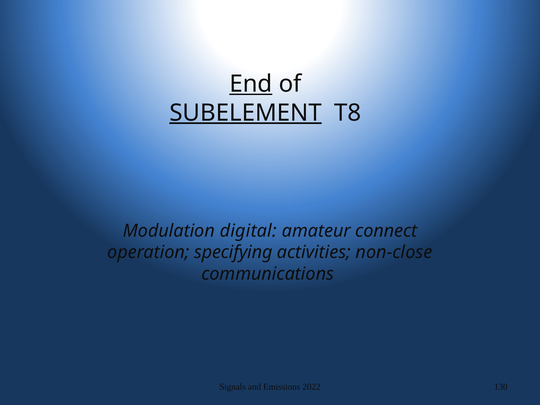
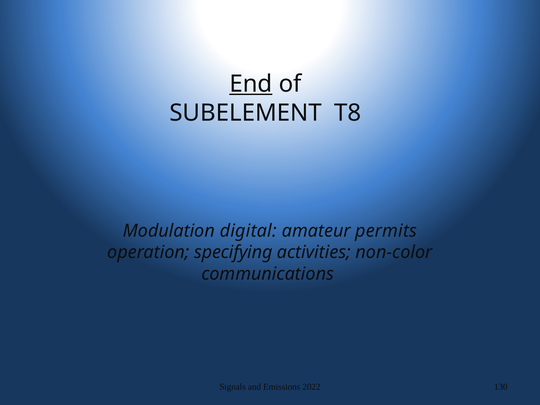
SUBELEMENT underline: present -> none
connect: connect -> permits
non-close: non-close -> non-color
